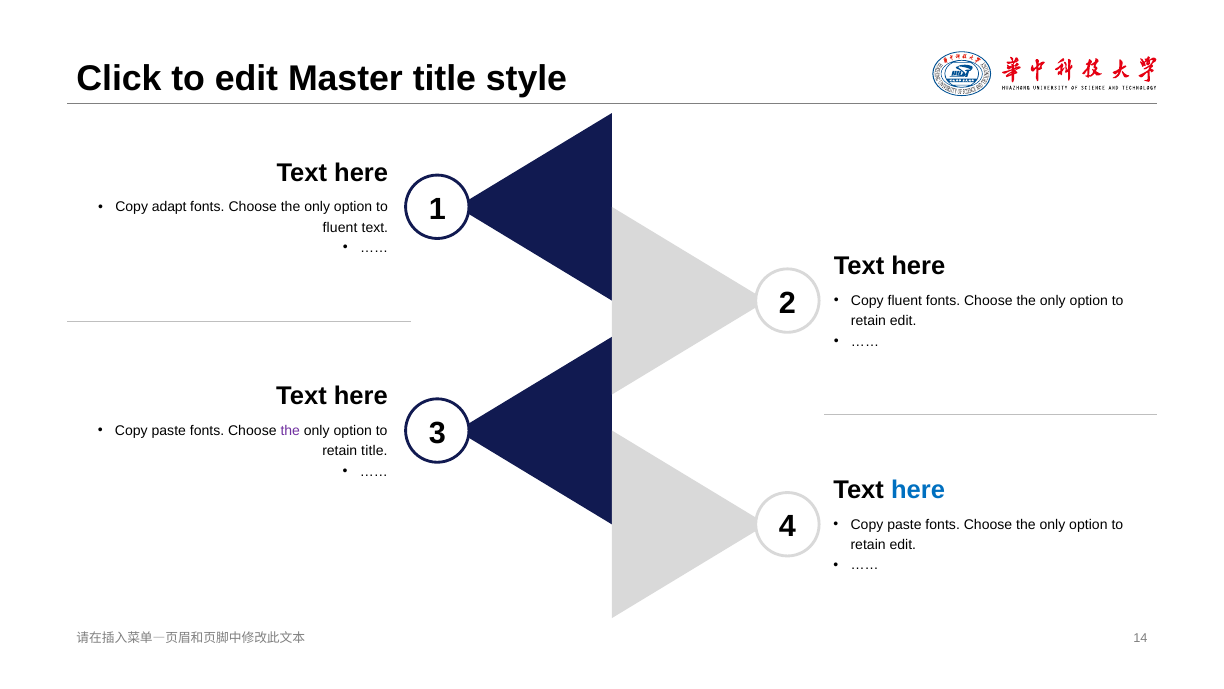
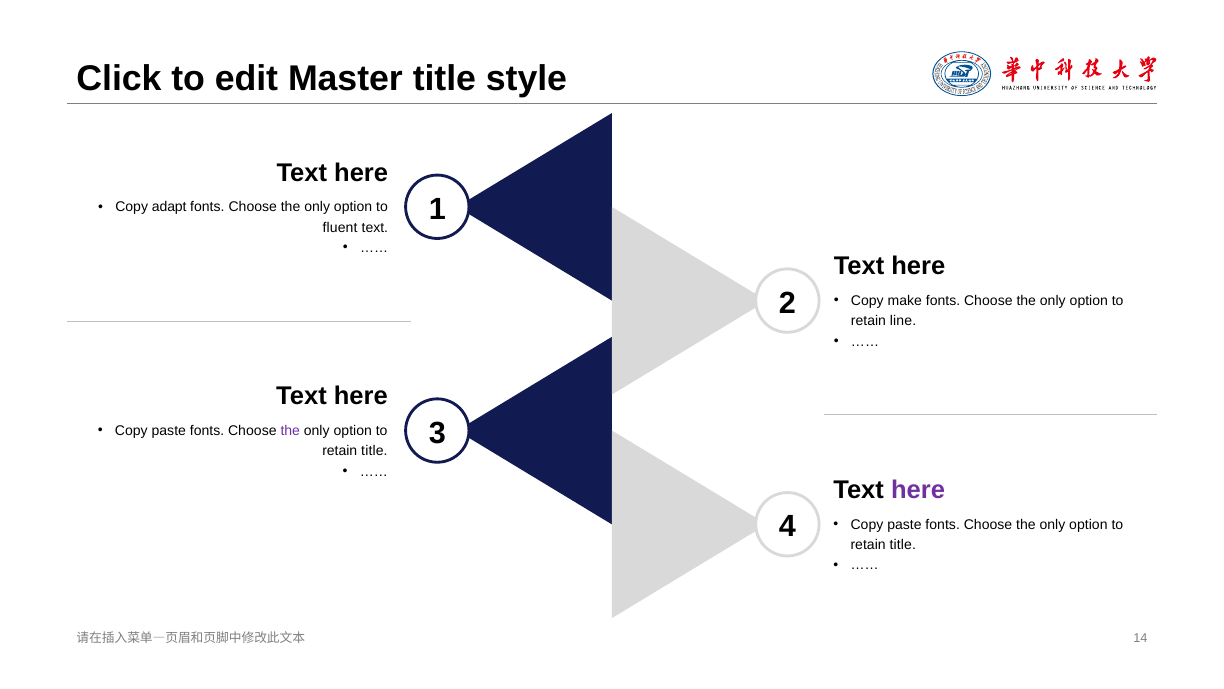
Copy fluent: fluent -> make
edit at (903, 321): edit -> line
here at (918, 490) colour: blue -> purple
edit at (903, 545): edit -> title
